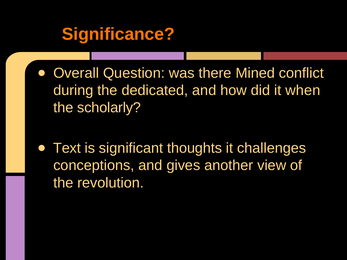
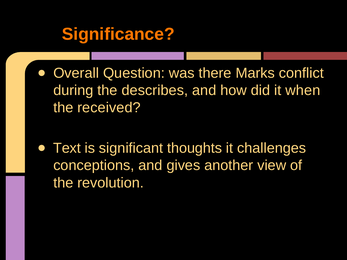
Mined: Mined -> Marks
dedicated: dedicated -> describes
scholarly: scholarly -> received
